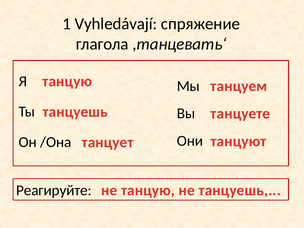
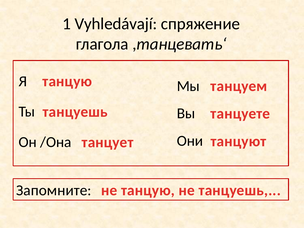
Реагируйте: Реагируйте -> Запомните
